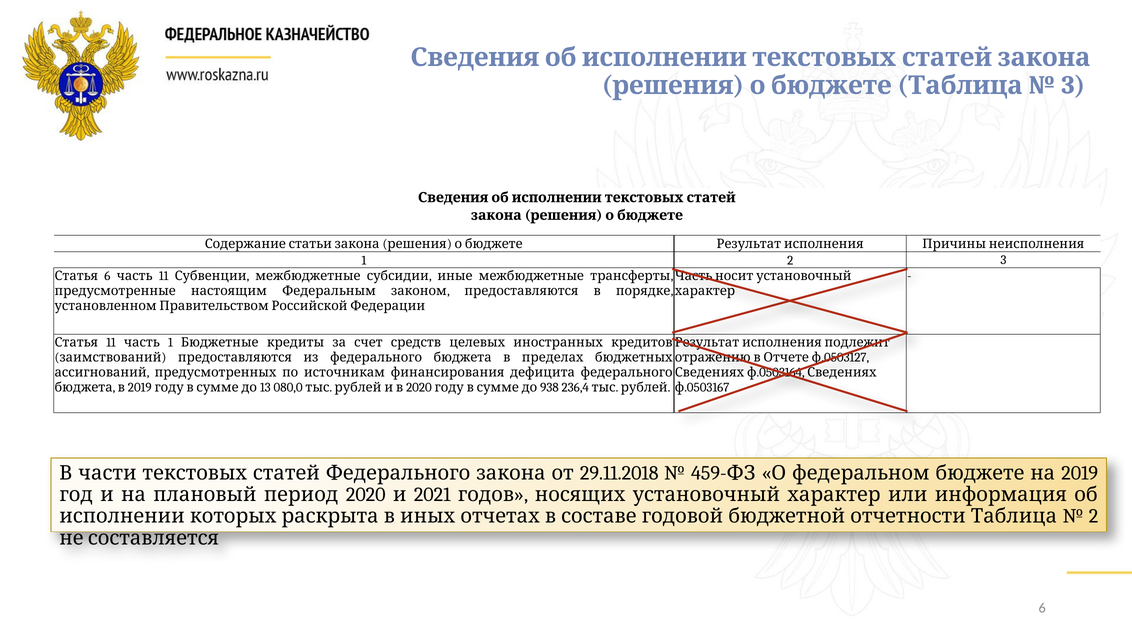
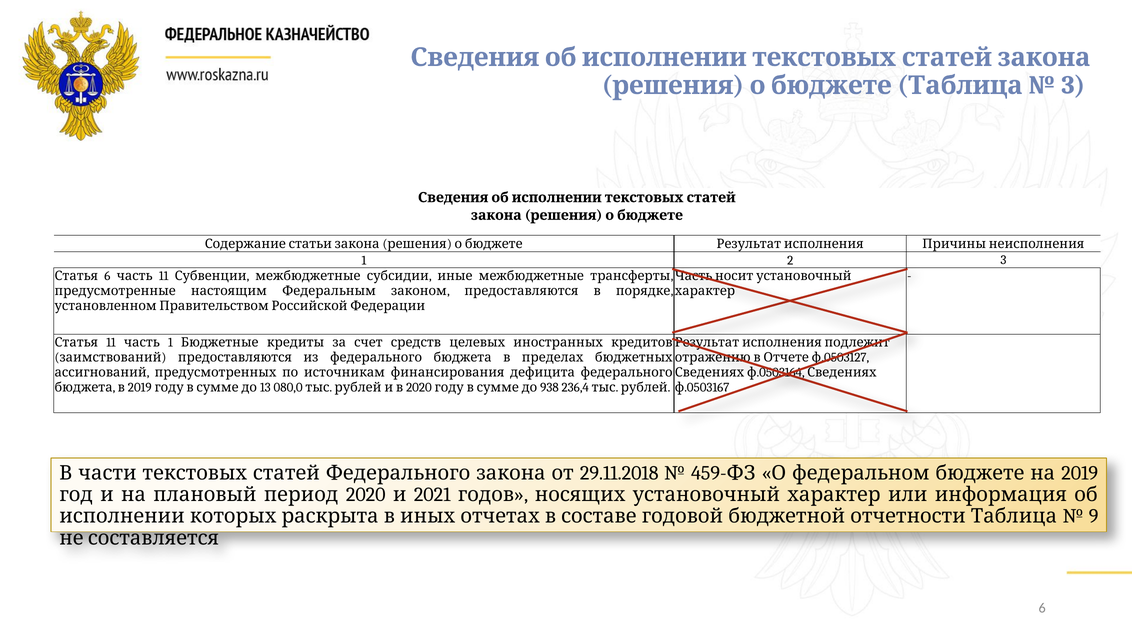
2 at (1094, 516): 2 -> 9
